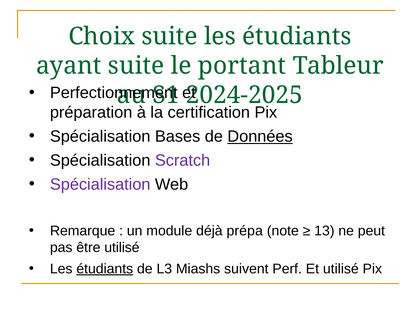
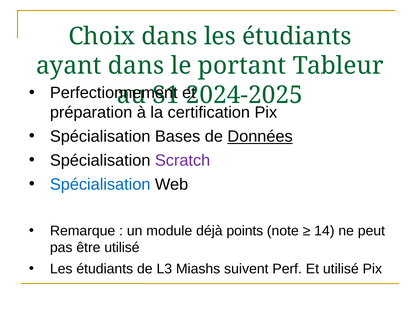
Choix suite: suite -> dans
ayant suite: suite -> dans
Spécialisation at (100, 184) colour: purple -> blue
prépa: prépa -> points
13: 13 -> 14
étudiants at (105, 269) underline: present -> none
